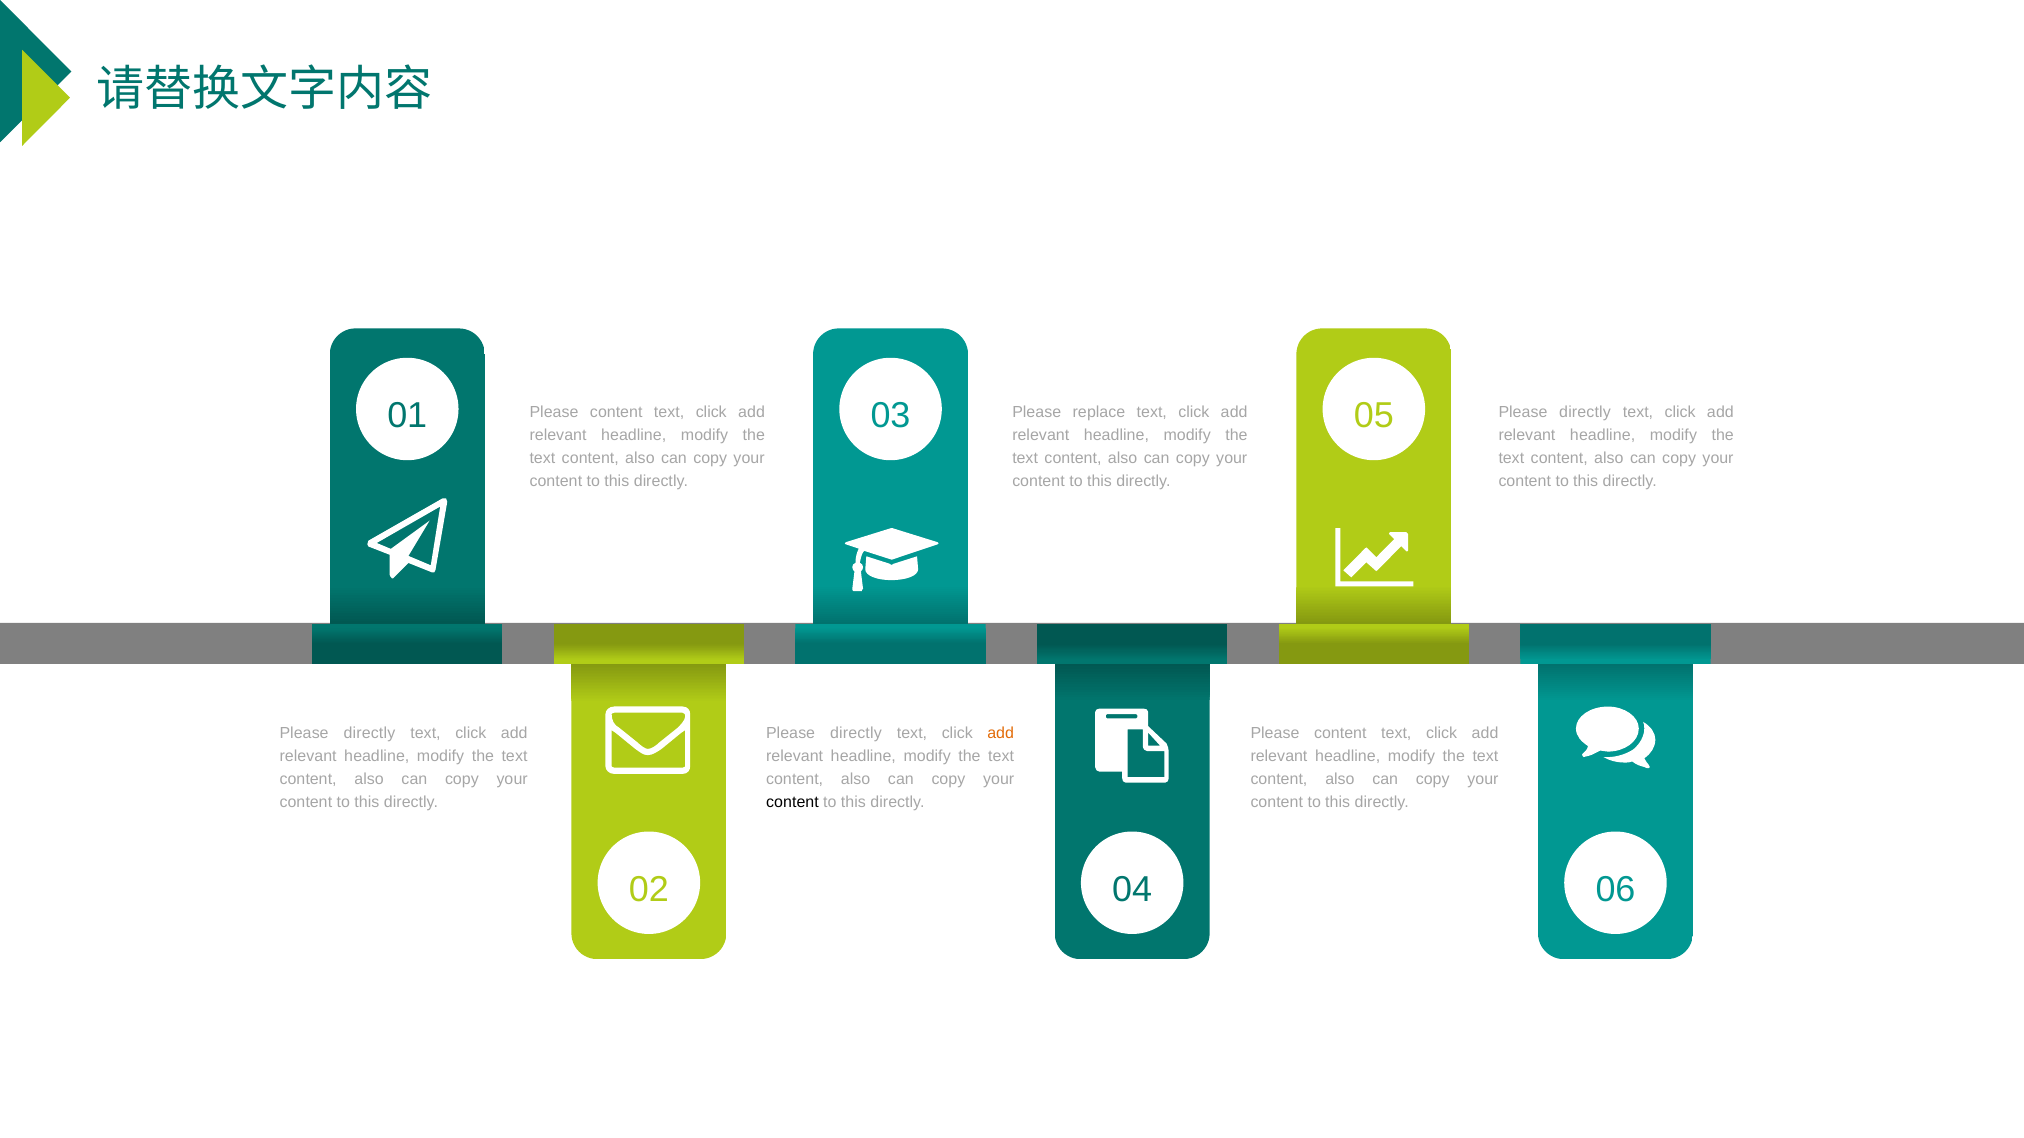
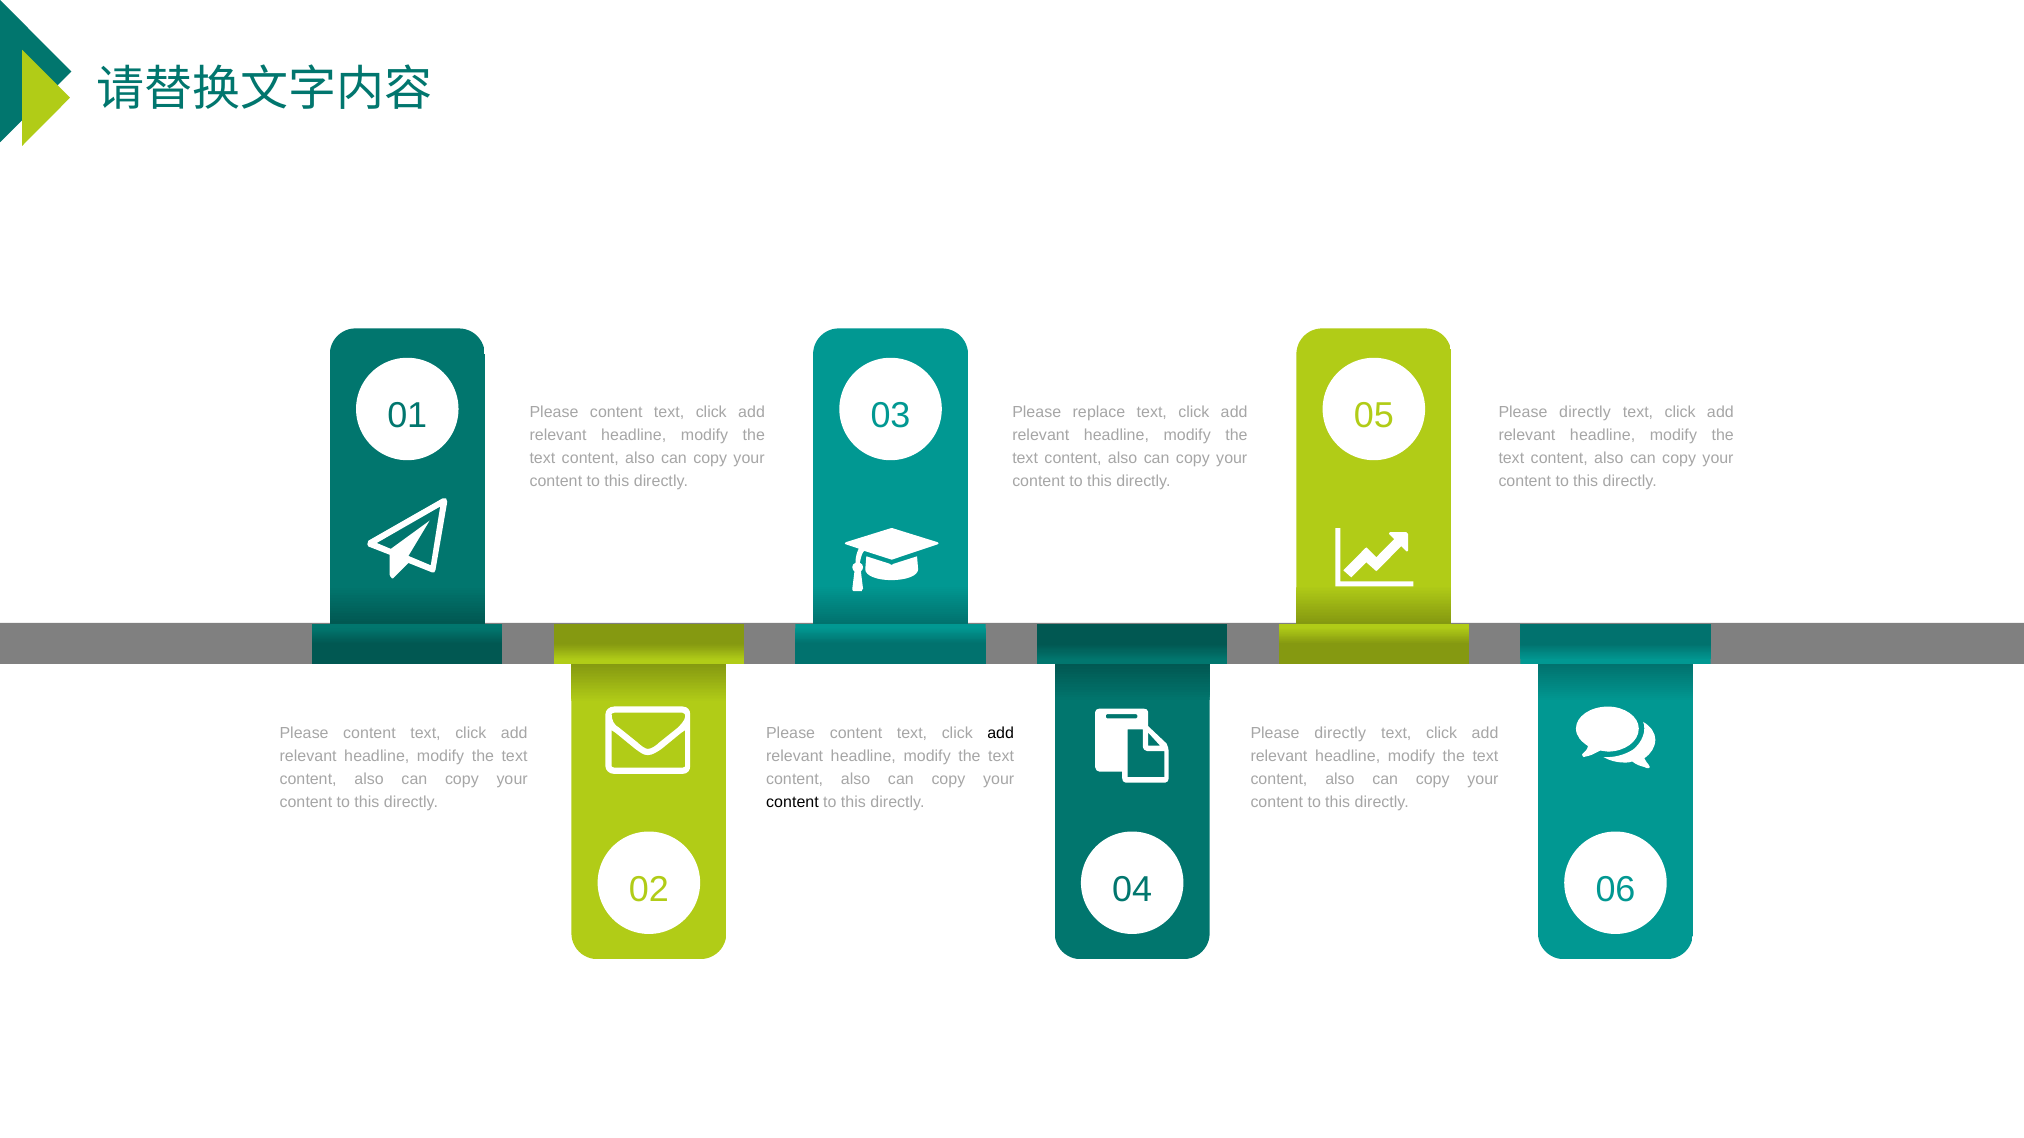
directly at (369, 733): directly -> content
directly at (856, 733): directly -> content
add at (1001, 733) colour: orange -> black
content at (1340, 733): content -> directly
